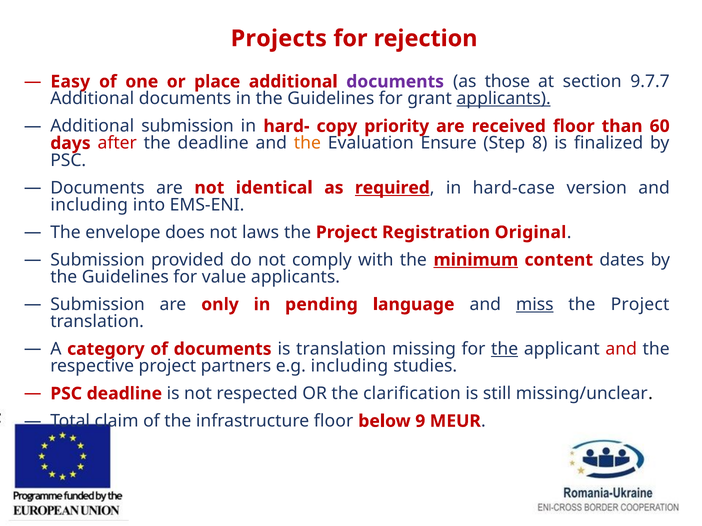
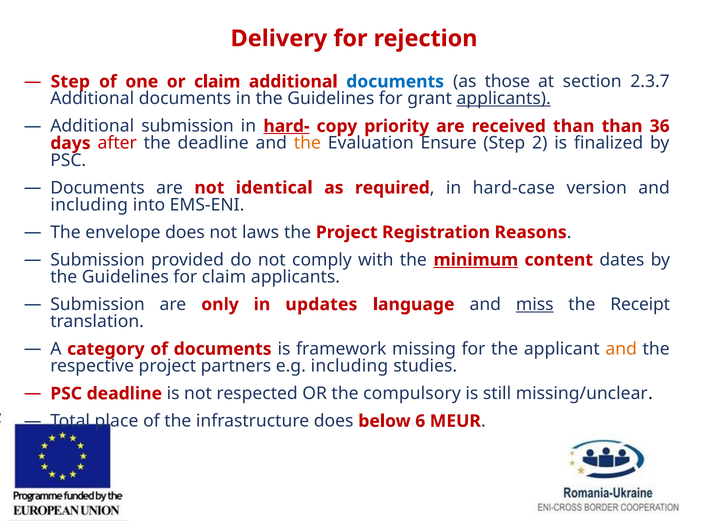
Projects: Projects -> Delivery
Easy at (70, 82): Easy -> Step
or place: place -> claim
documents at (395, 82) colour: purple -> blue
9.7.7: 9.7.7 -> 2.3.7
hard- underline: none -> present
received floor: floor -> than
60: 60 -> 36
8: 8 -> 2
required underline: present -> none
Original: Original -> Reasons
for value: value -> claim
pending: pending -> updates
Project at (640, 305): Project -> Receipt
is translation: translation -> framework
the at (505, 349) underline: present -> none
and at (621, 349) colour: red -> orange
clarification: clarification -> compulsory
claim: claim -> place
infrastructure floor: floor -> does
9: 9 -> 6
